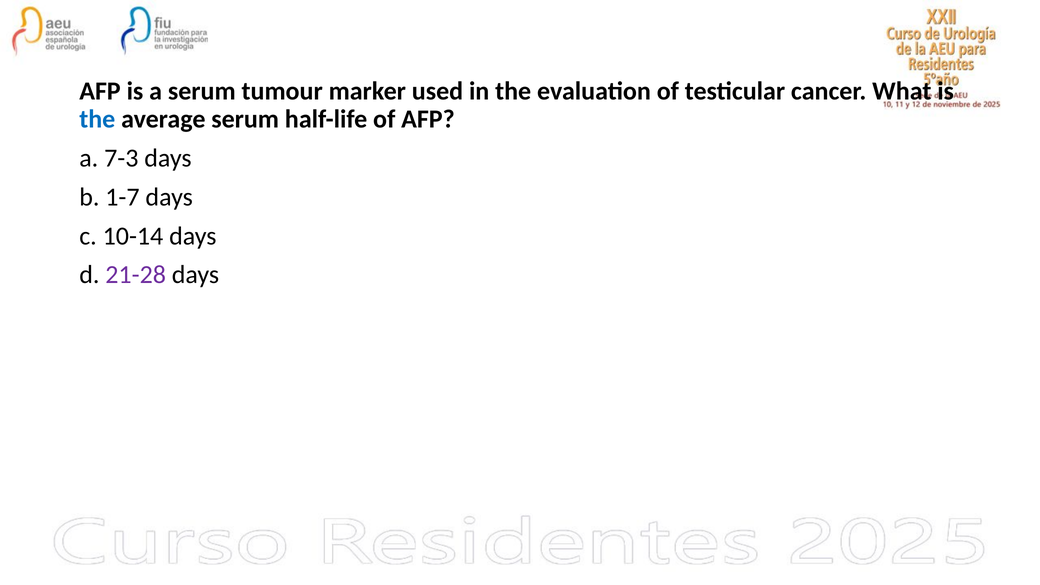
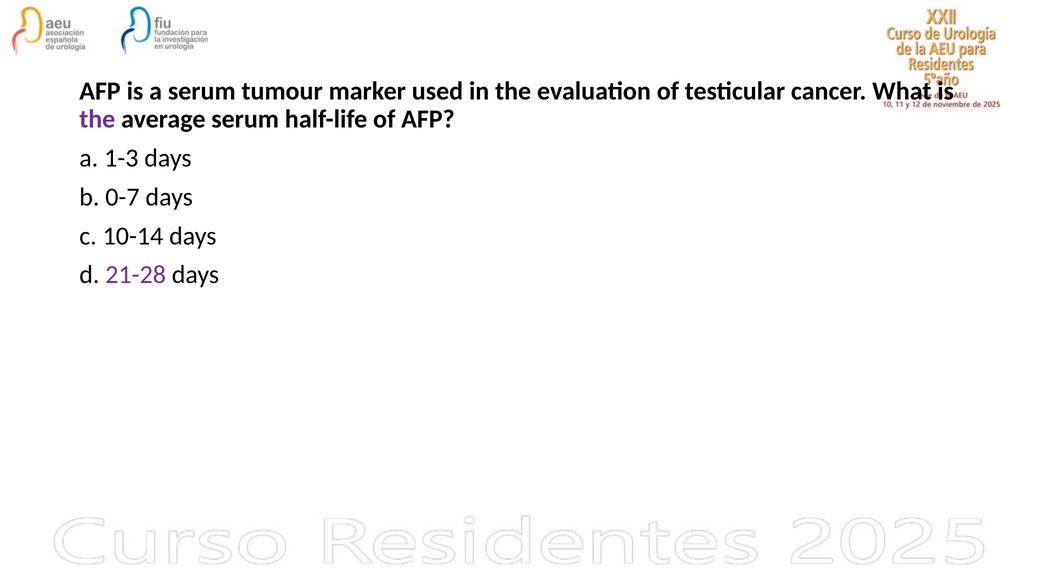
the at (97, 119) colour: blue -> purple
7-3: 7-3 -> 1-3
1-7: 1-7 -> 0-7
